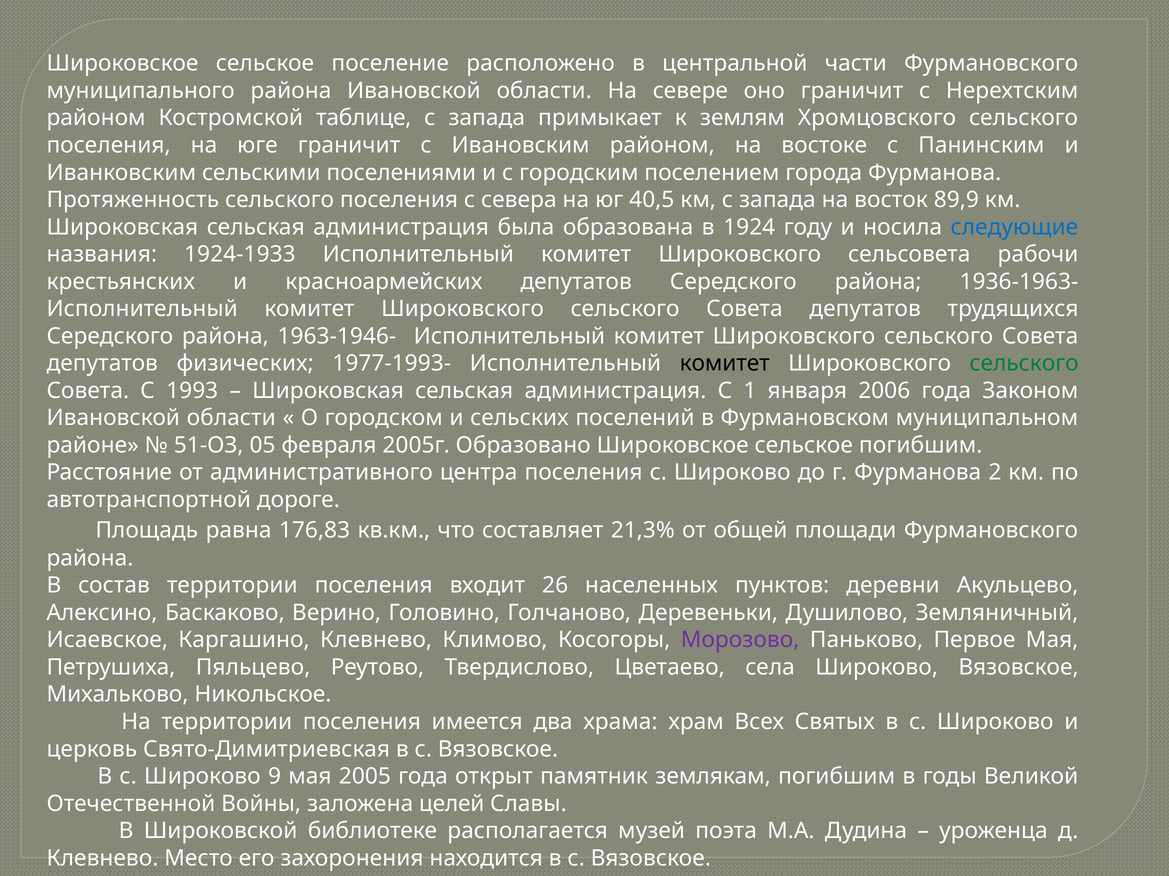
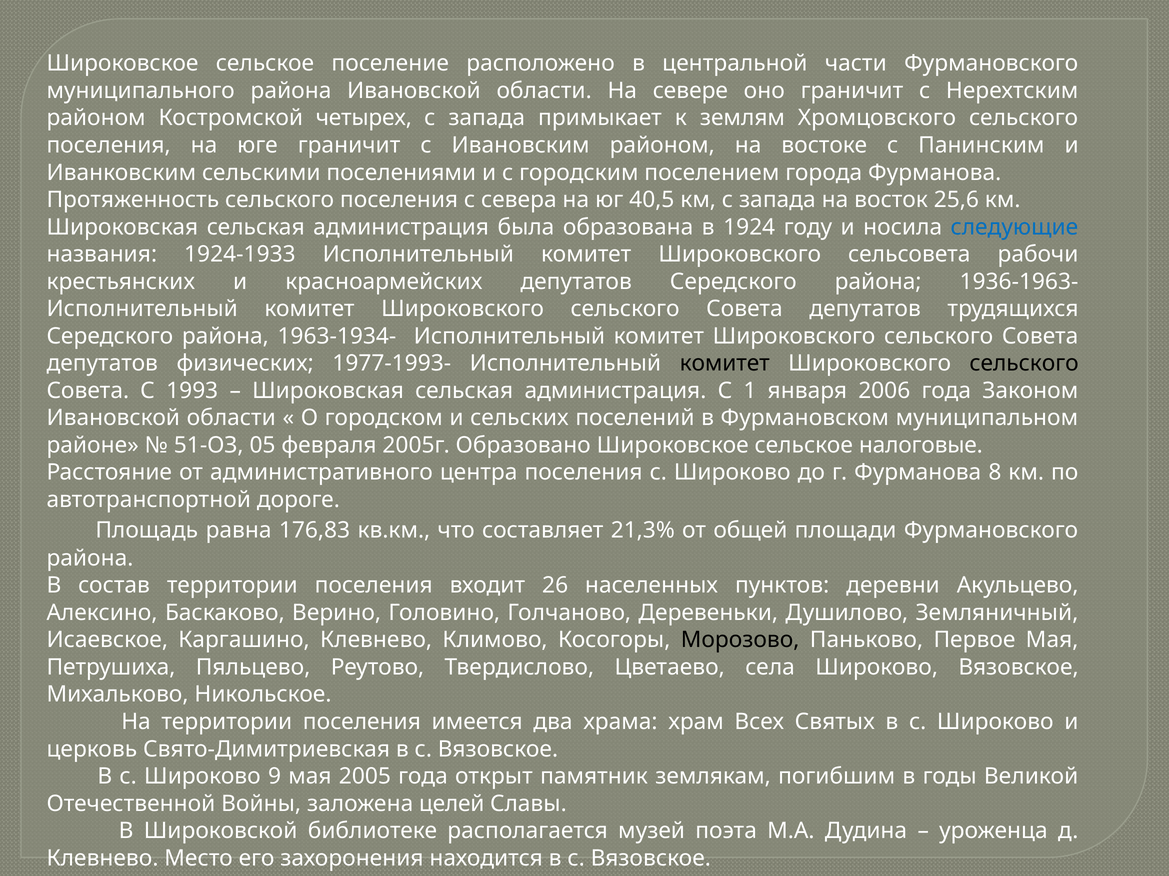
таблице: таблице -> четырех
89,9: 89,9 -> 25,6
1963-1946-: 1963-1946- -> 1963-1934-
сельского at (1024, 364) colour: green -> black
сельское погибшим: погибшим -> налоговые
2: 2 -> 8
Морозово colour: purple -> black
